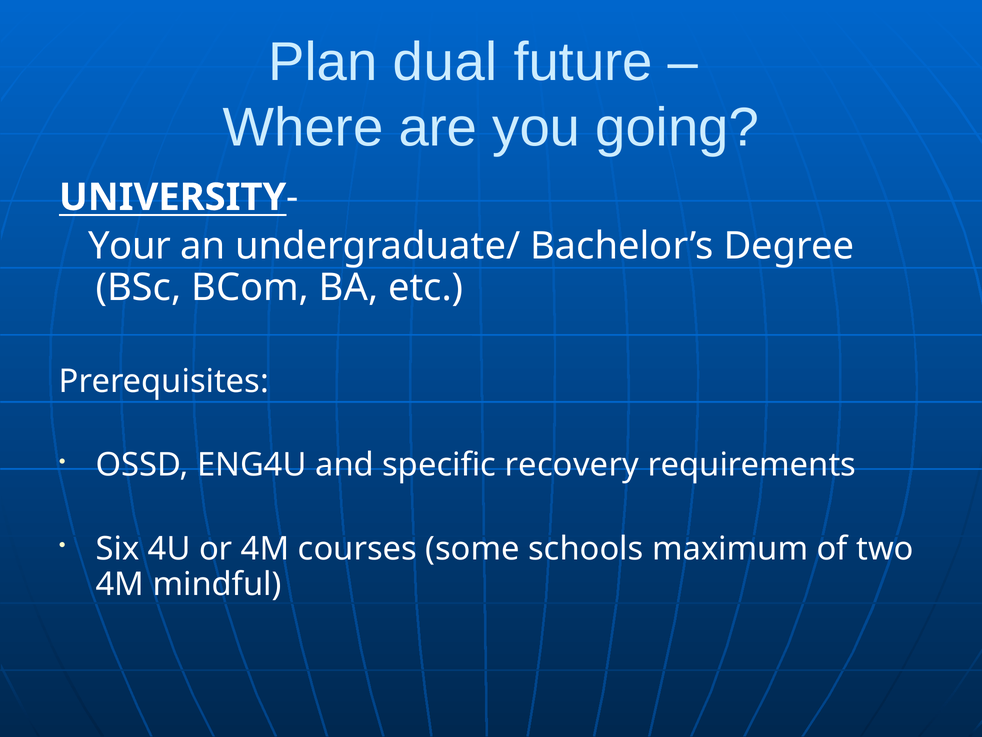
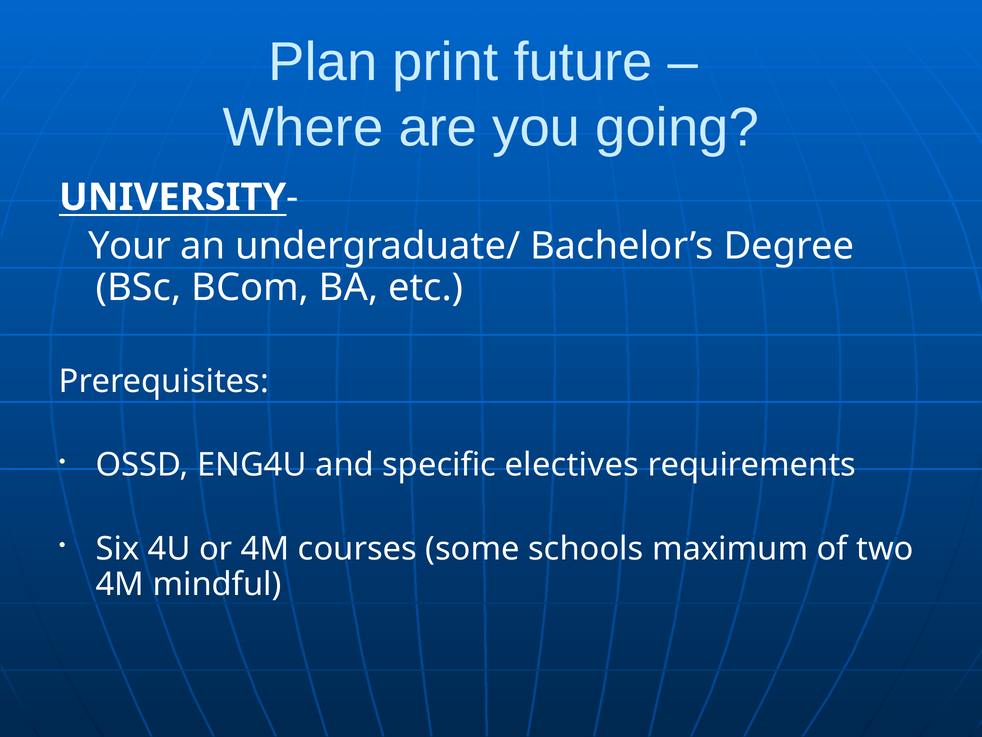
dual: dual -> print
recovery: recovery -> electives
